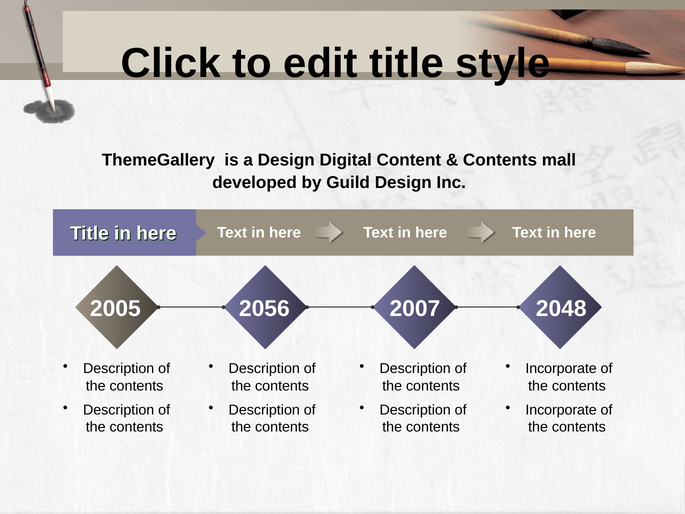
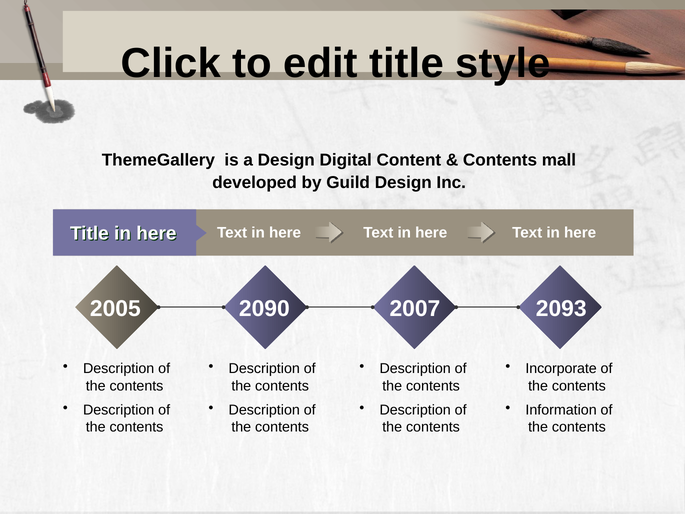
2056: 2056 -> 2090
2048: 2048 -> 2093
Incorporate at (561, 410): Incorporate -> Information
